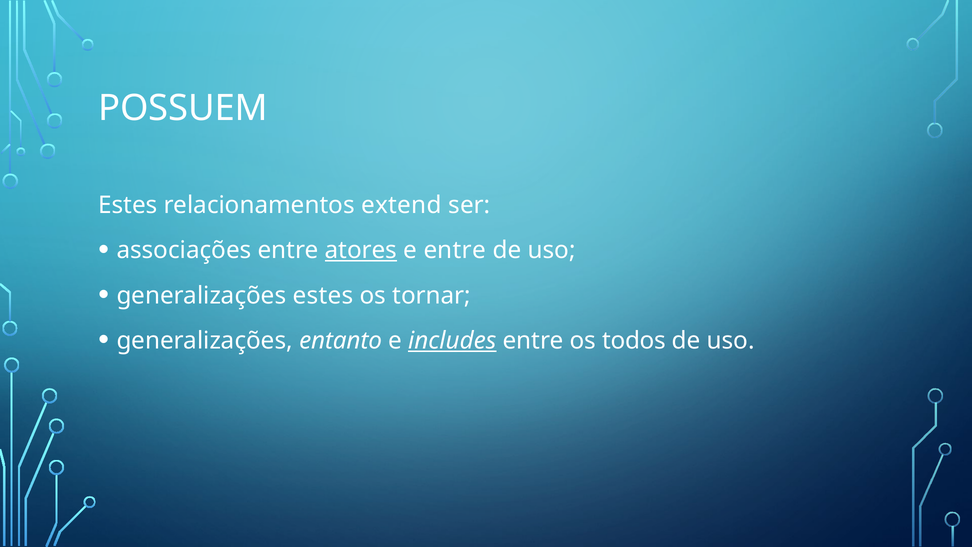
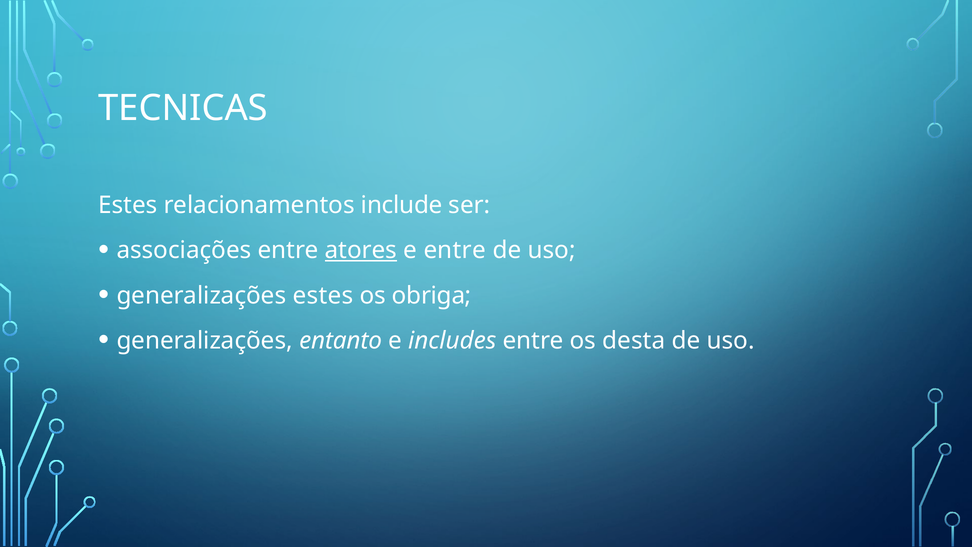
POSSUEM: POSSUEM -> TECNICAS
extend: extend -> include
tornar: tornar -> obriga
includes underline: present -> none
todos: todos -> desta
